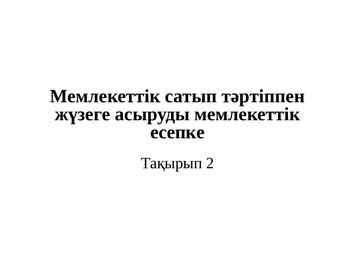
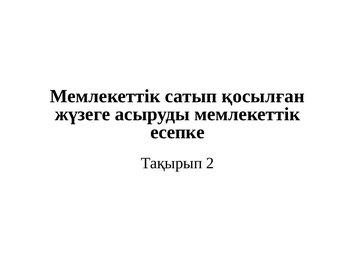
тәртіппен: тәртіппен -> қосылған
